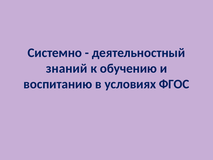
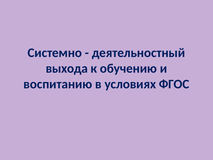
знаний: знаний -> выхода
